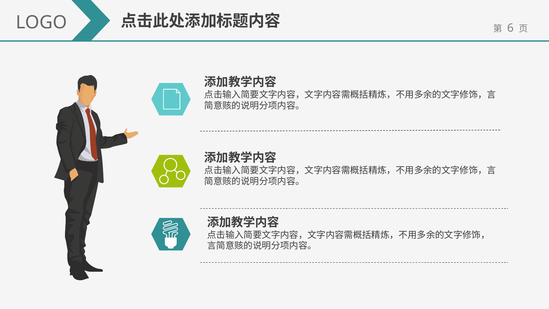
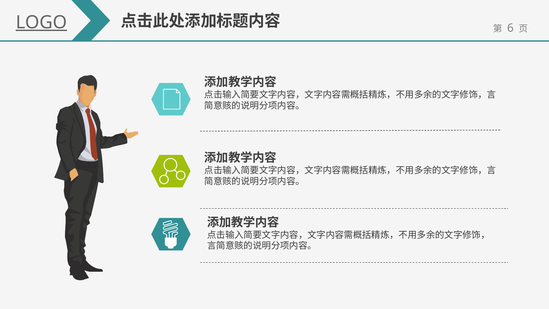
LOGO underline: none -> present
